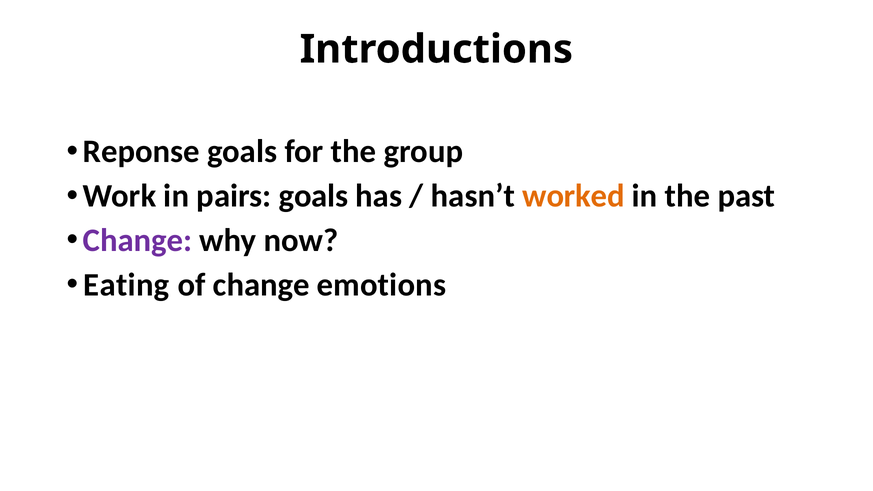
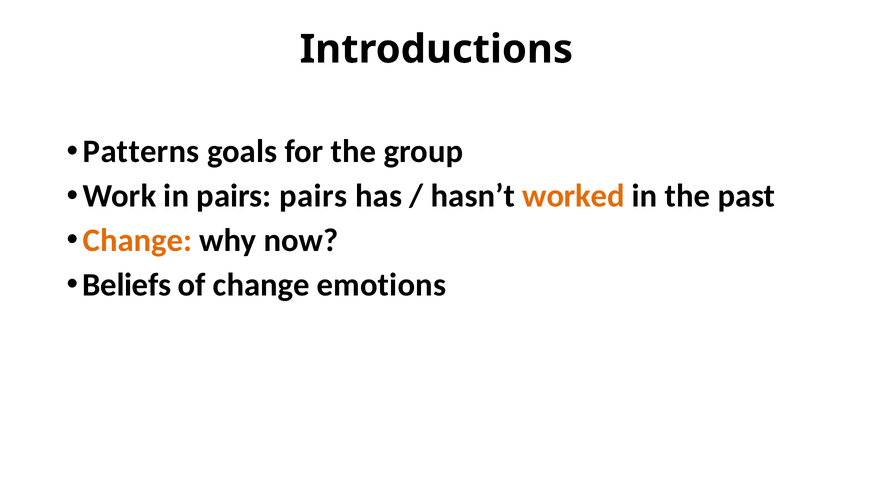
Reponse: Reponse -> Patterns
pairs goals: goals -> pairs
Change at (138, 240) colour: purple -> orange
Eating: Eating -> Beliefs
